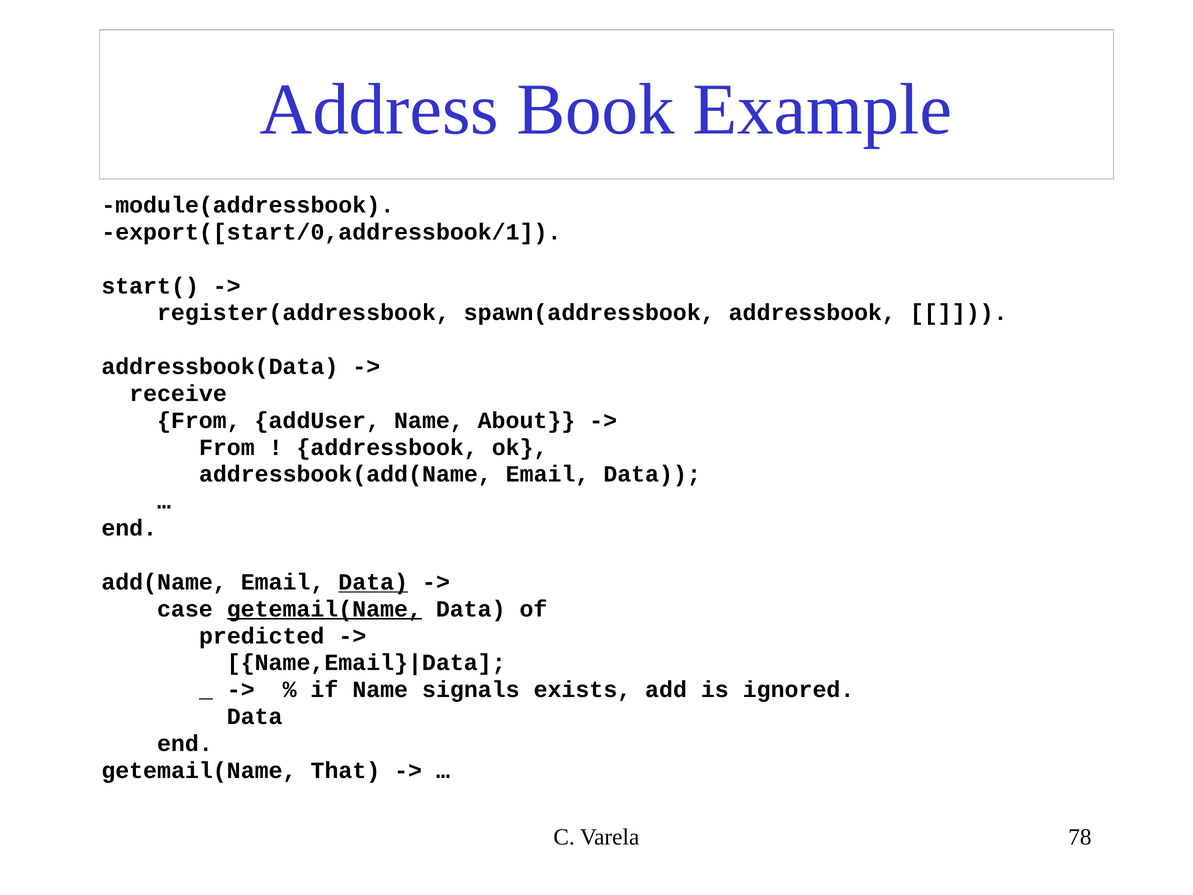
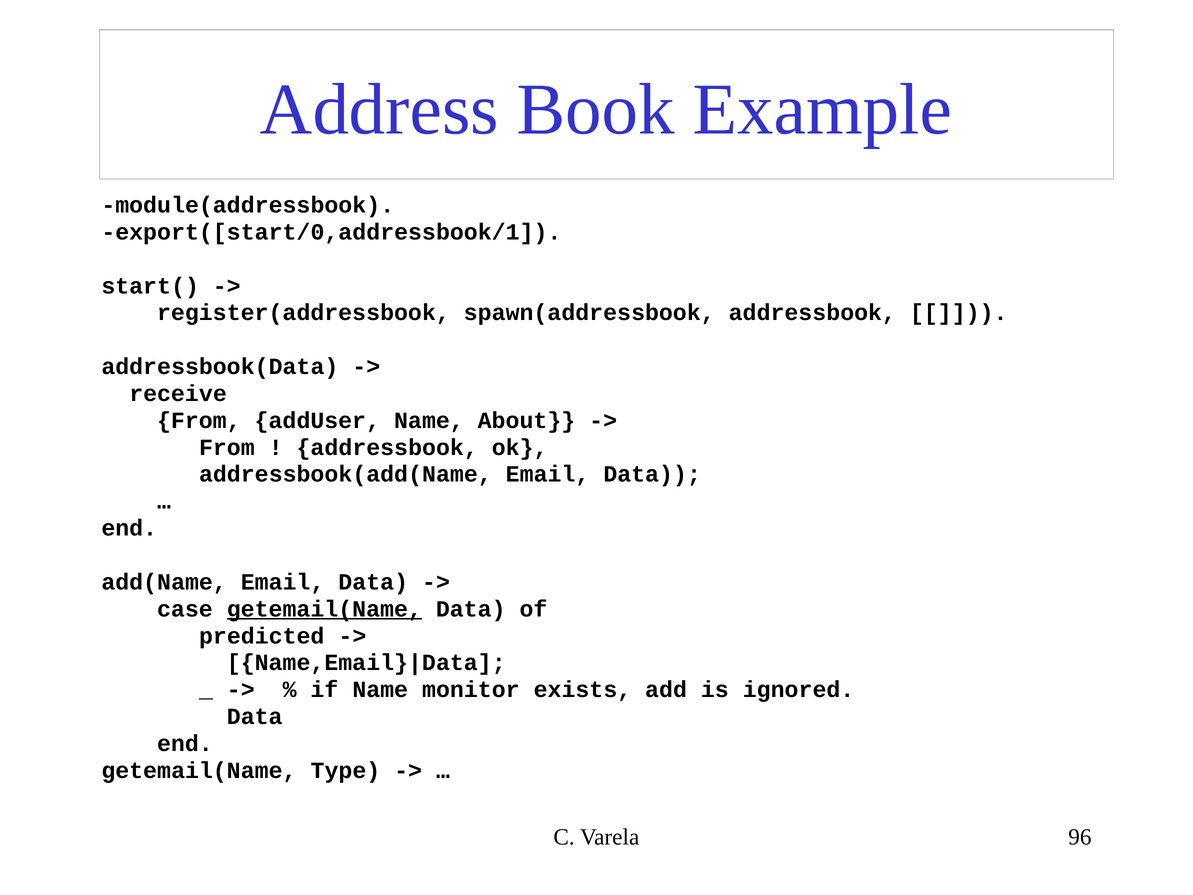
Data at (373, 582) underline: present -> none
signals: signals -> monitor
That: That -> Type
78: 78 -> 96
